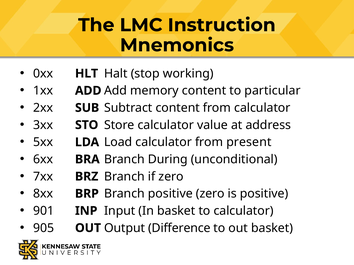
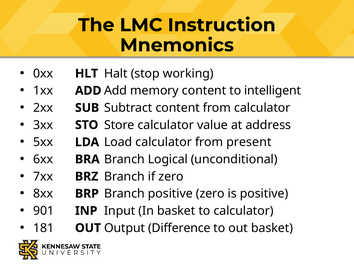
particular: particular -> intelligent
During: During -> Logical
905: 905 -> 181
